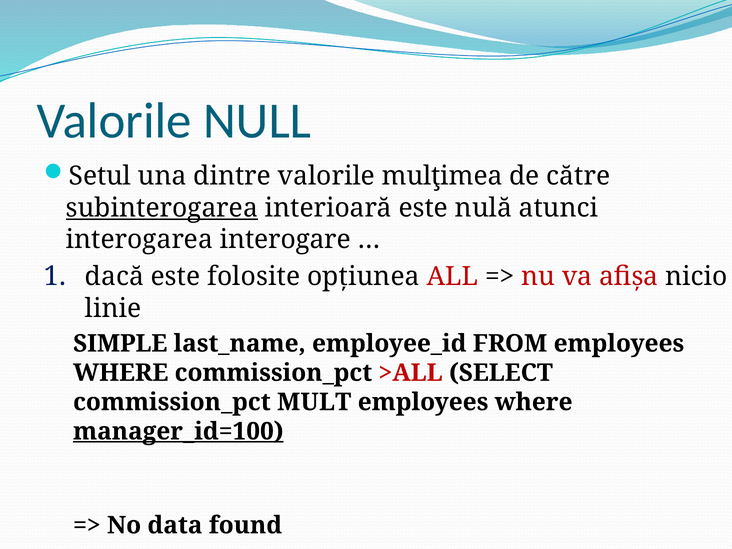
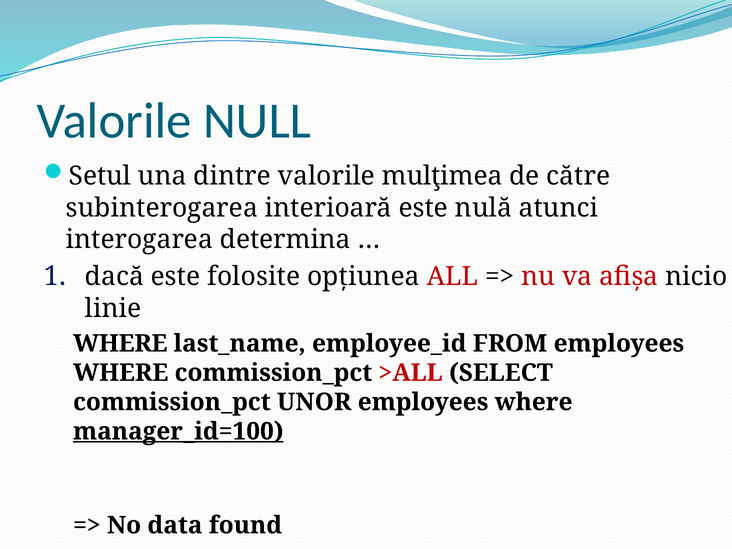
subinterogarea underline: present -> none
interogare: interogare -> determina
SIMPLE at (120, 344): SIMPLE -> WHERE
MULT: MULT -> UNOR
